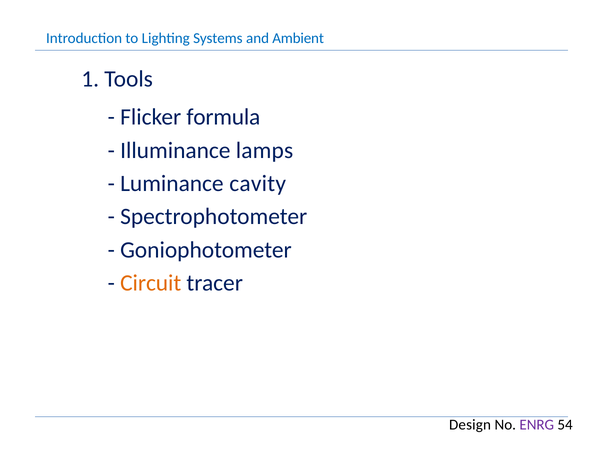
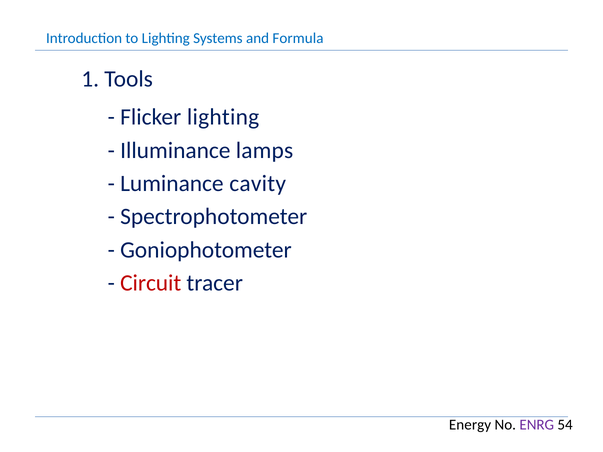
Ambient: Ambient -> Formula
Flicker formula: formula -> lighting
Circuit colour: orange -> red
Design: Design -> Energy
